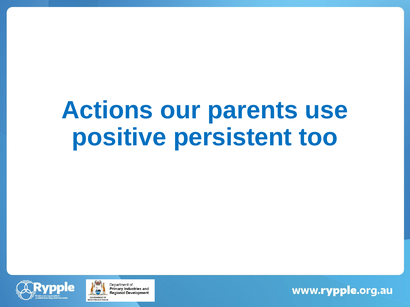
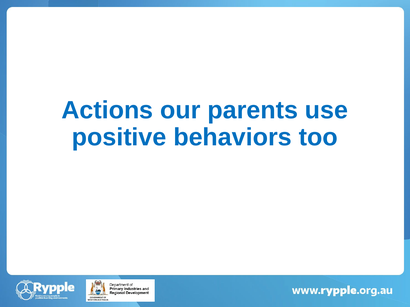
persistent: persistent -> behaviors
